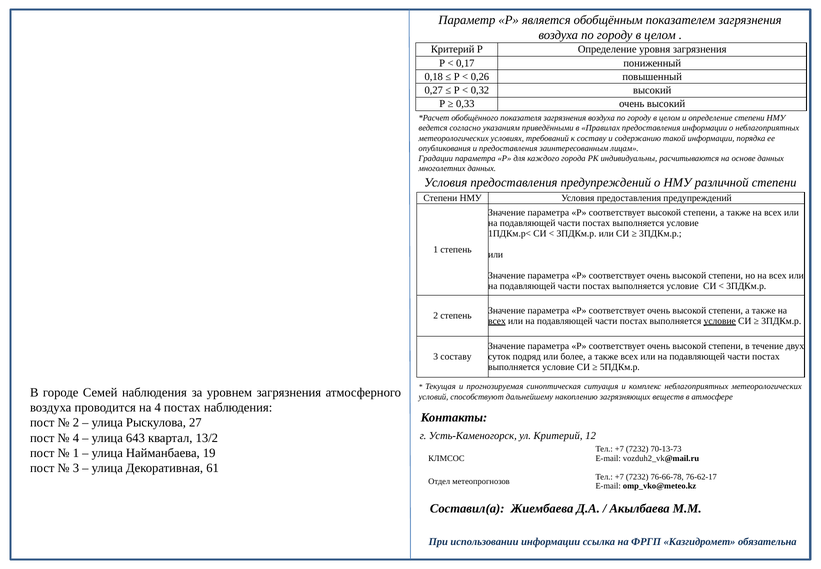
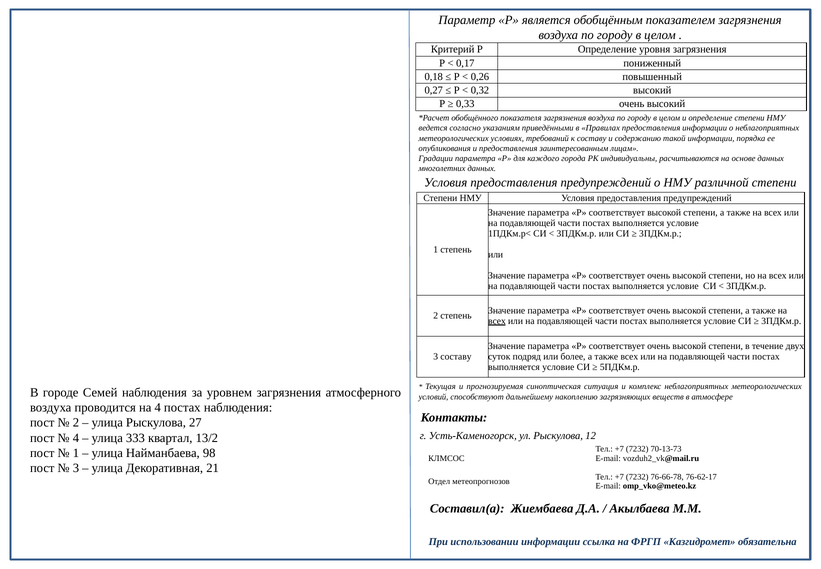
условие at (720, 321) underline: present -> none
ул Критерий: Критерий -> Рыскулова
643: 643 -> 333
19: 19 -> 98
61: 61 -> 21
